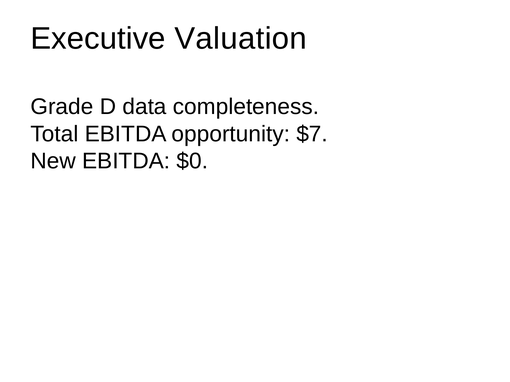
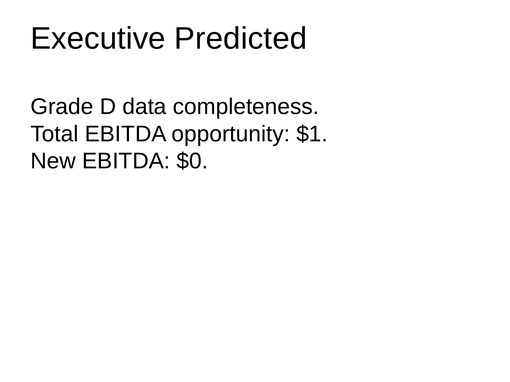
Valuation: Valuation -> Predicted
$7: $7 -> $1
